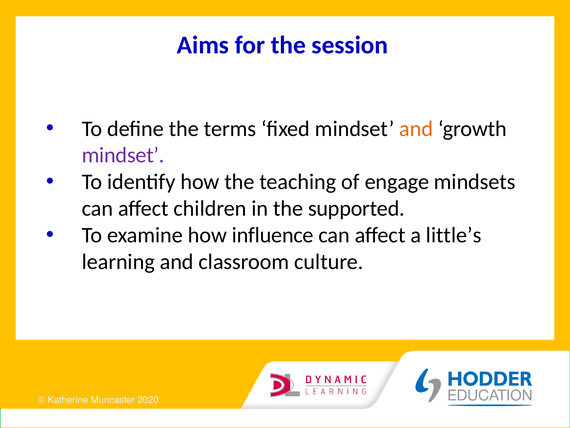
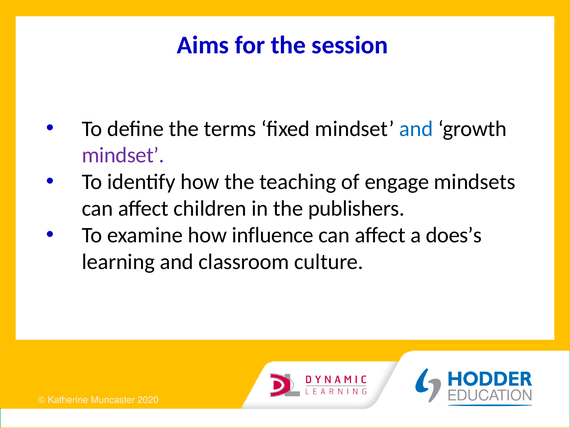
and at (416, 129) colour: orange -> blue
supported: supported -> publishers
little’s: little’s -> does’s
